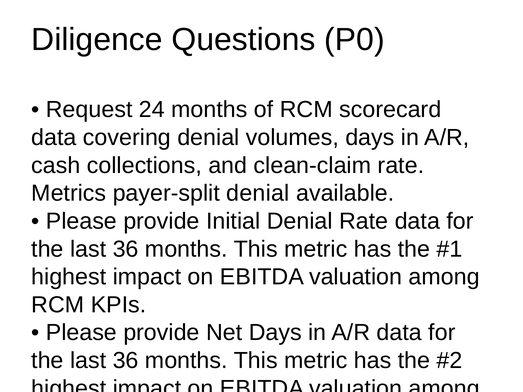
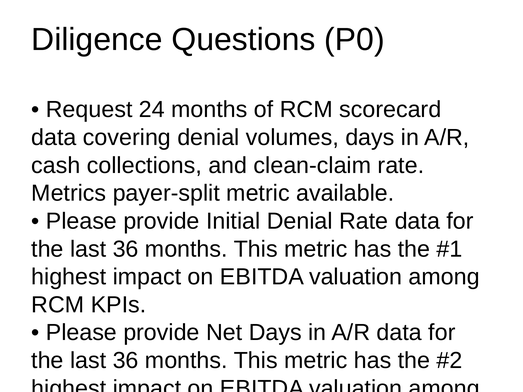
payer-split denial: denial -> metric
